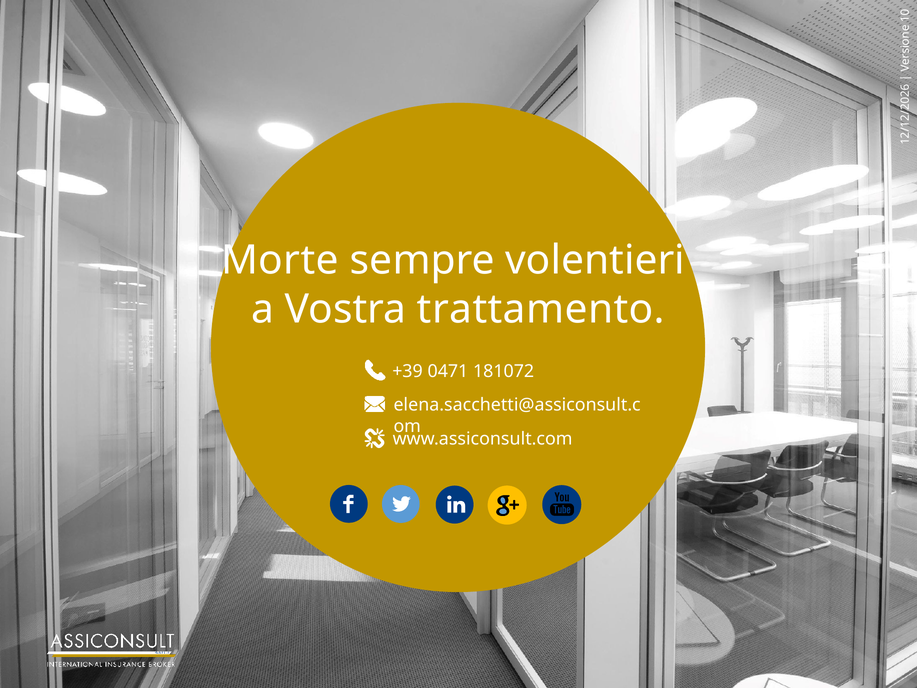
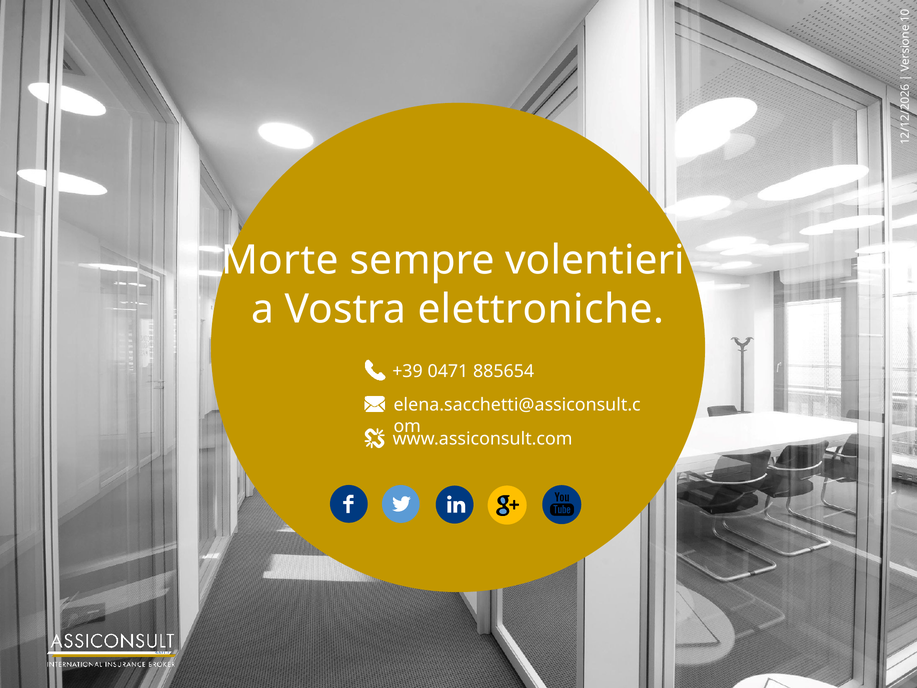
trattamento: trattamento -> elettroniche
181072: 181072 -> 885654
